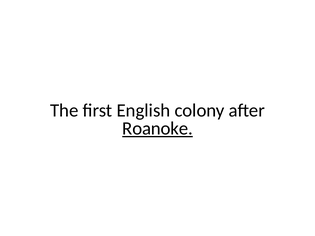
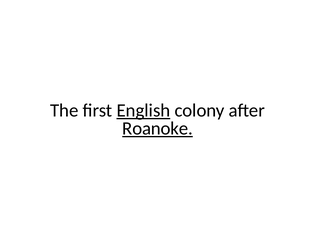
English underline: none -> present
